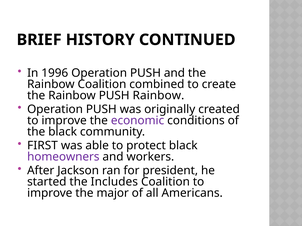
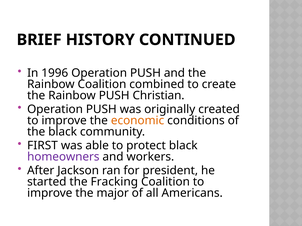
PUSH Rainbow: Rainbow -> Christian
economic colour: purple -> orange
Includes: Includes -> Fracking
